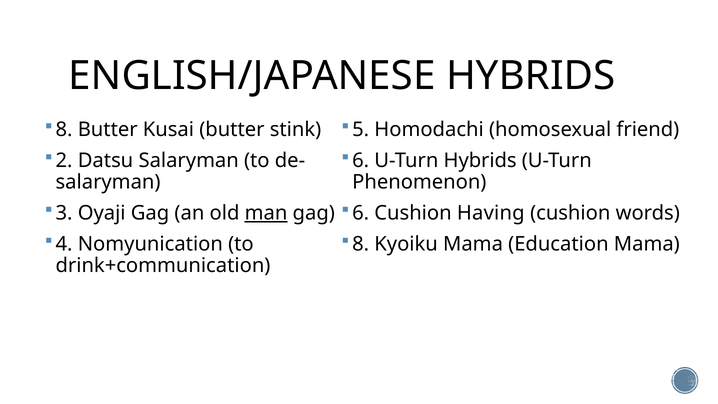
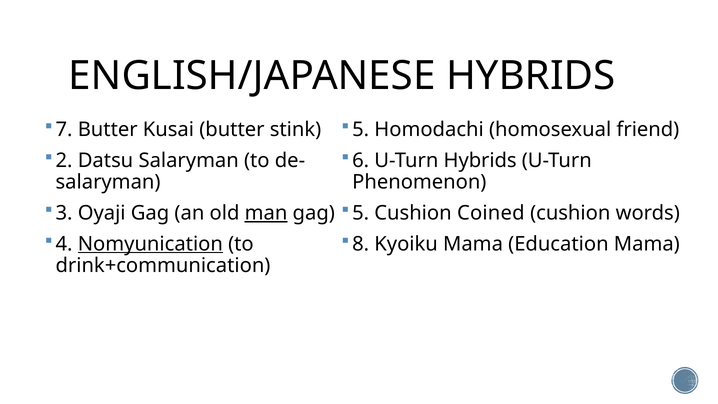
8 at (64, 130): 8 -> 7
6 at (361, 213): 6 -> 5
Having: Having -> Coined
Nomyunication underline: none -> present
